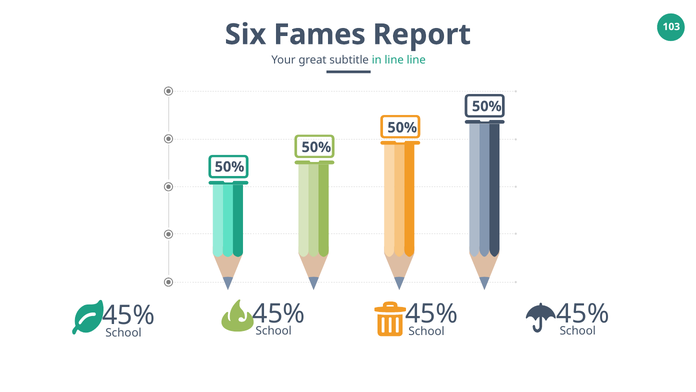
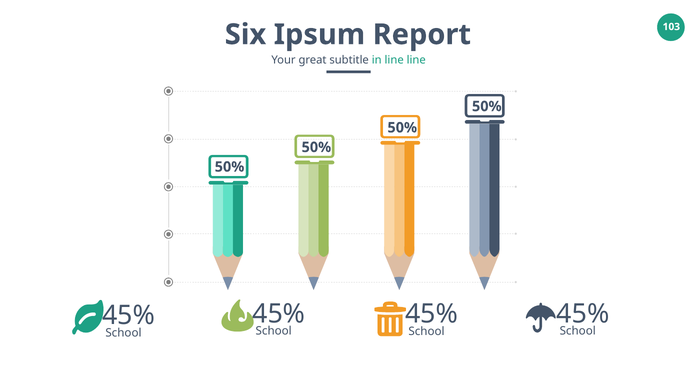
Fames: Fames -> Ipsum
